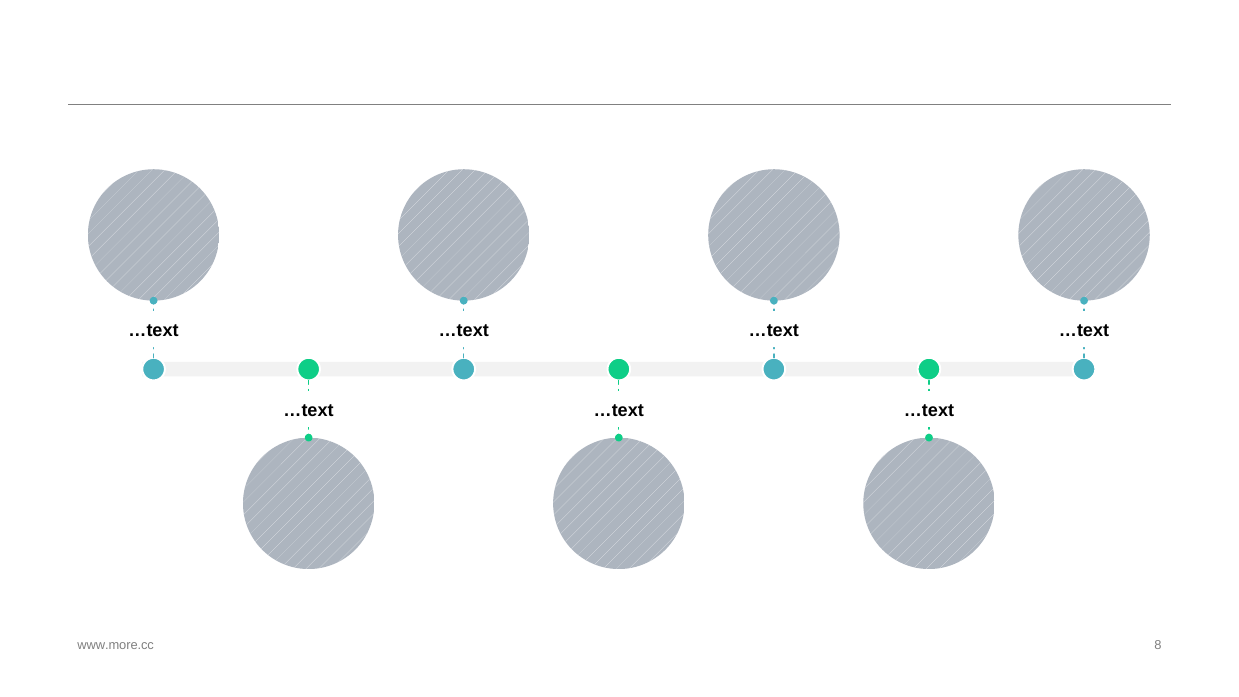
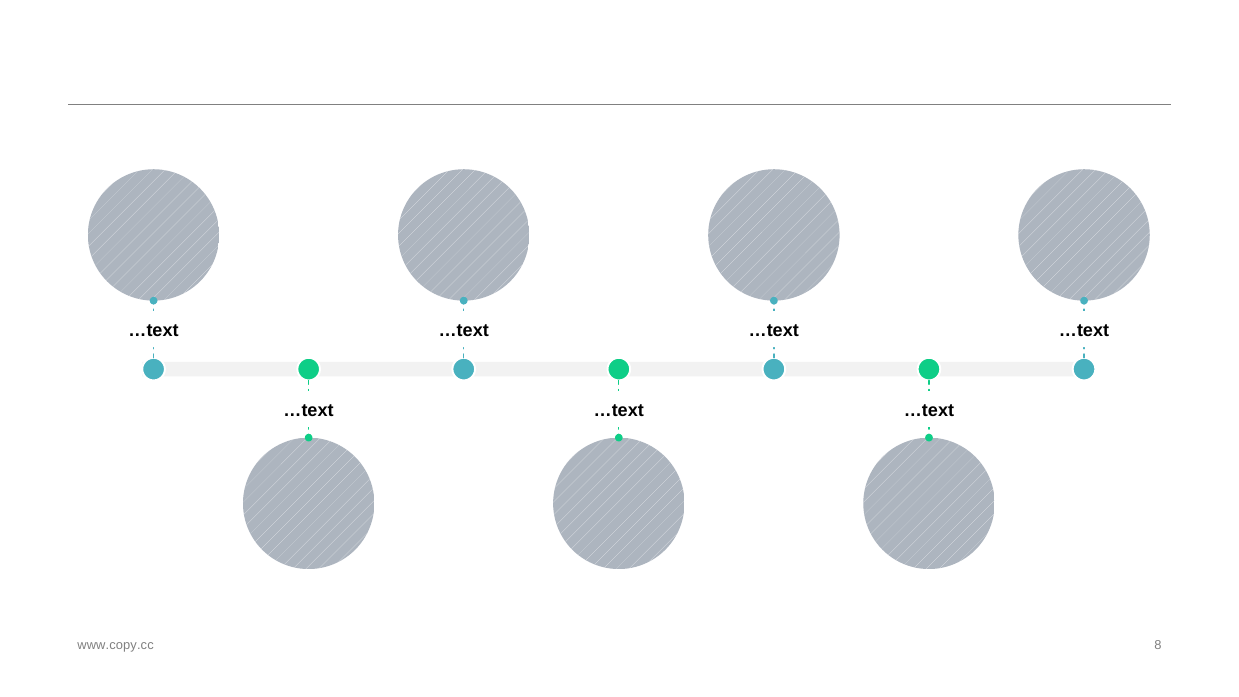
www.more.cc: www.more.cc -> www.copy.cc
